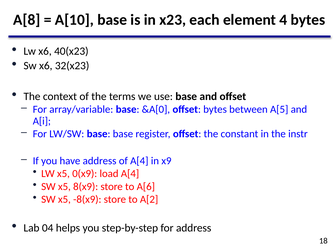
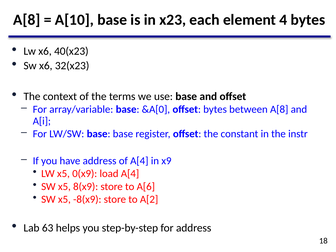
between A[5: A[5 -> A[8
04: 04 -> 63
